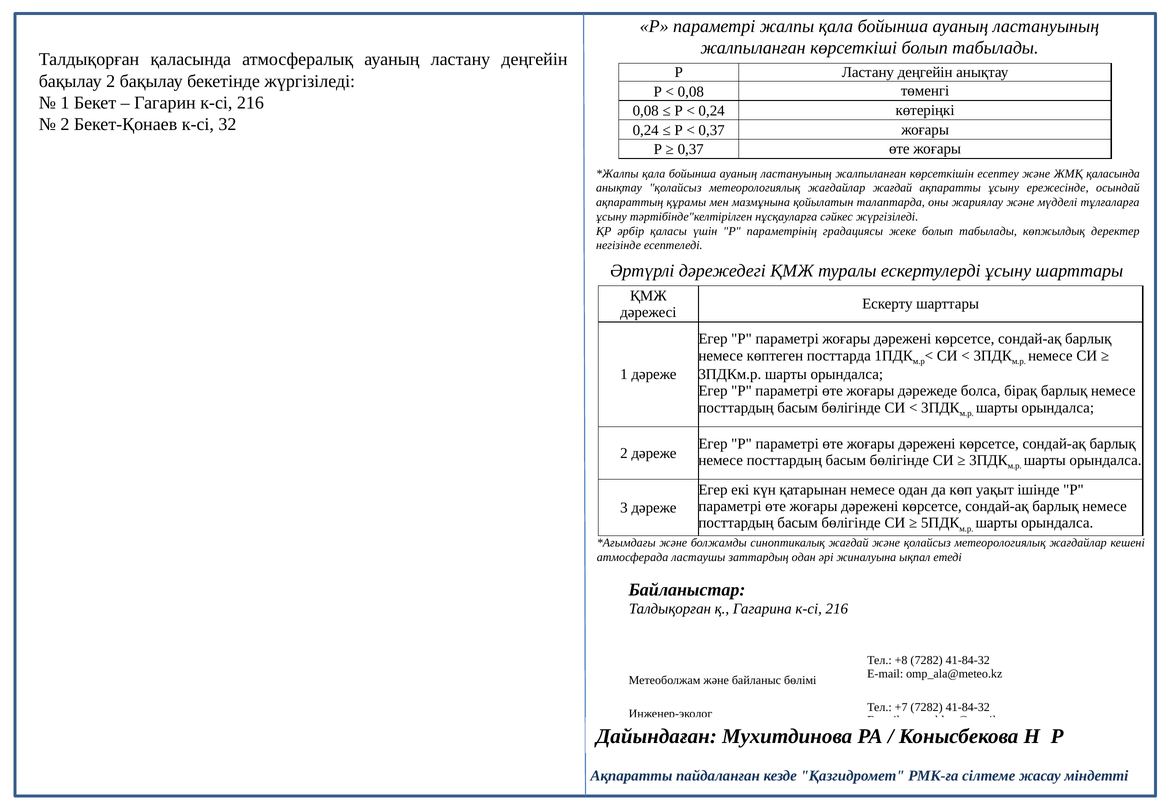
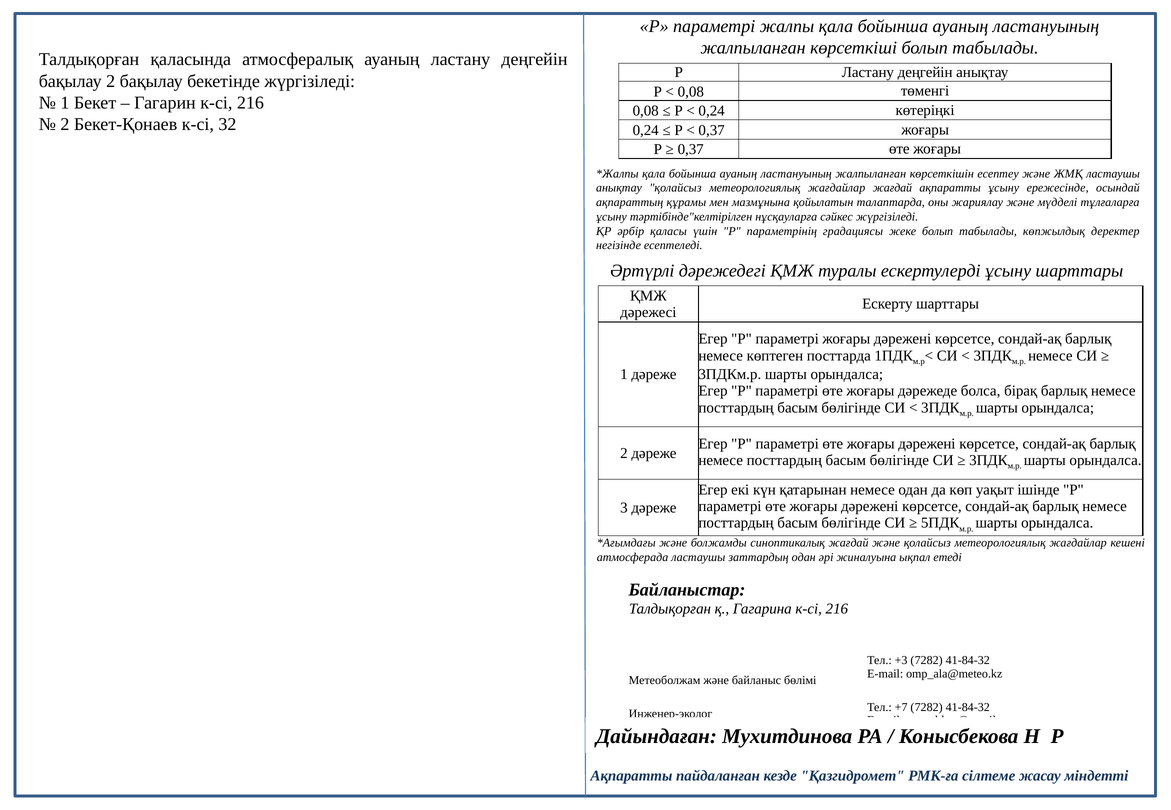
ЖМҚ қаласында: қаласында -> ластаушы
+8: +8 -> +3
